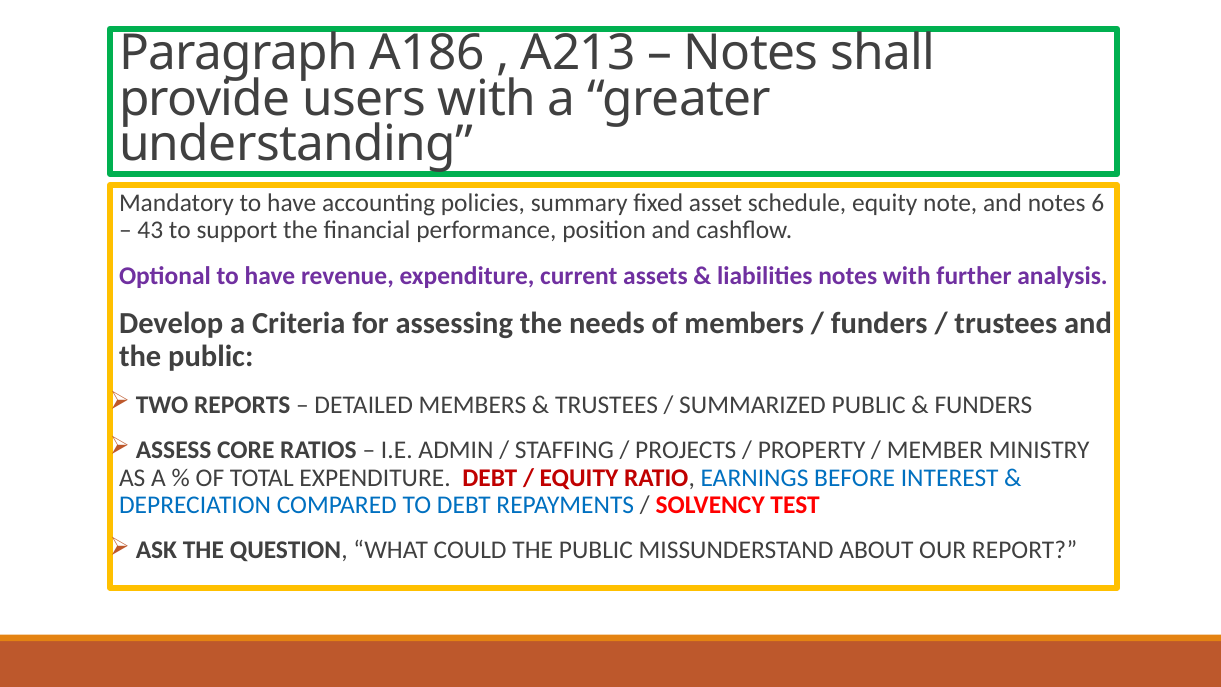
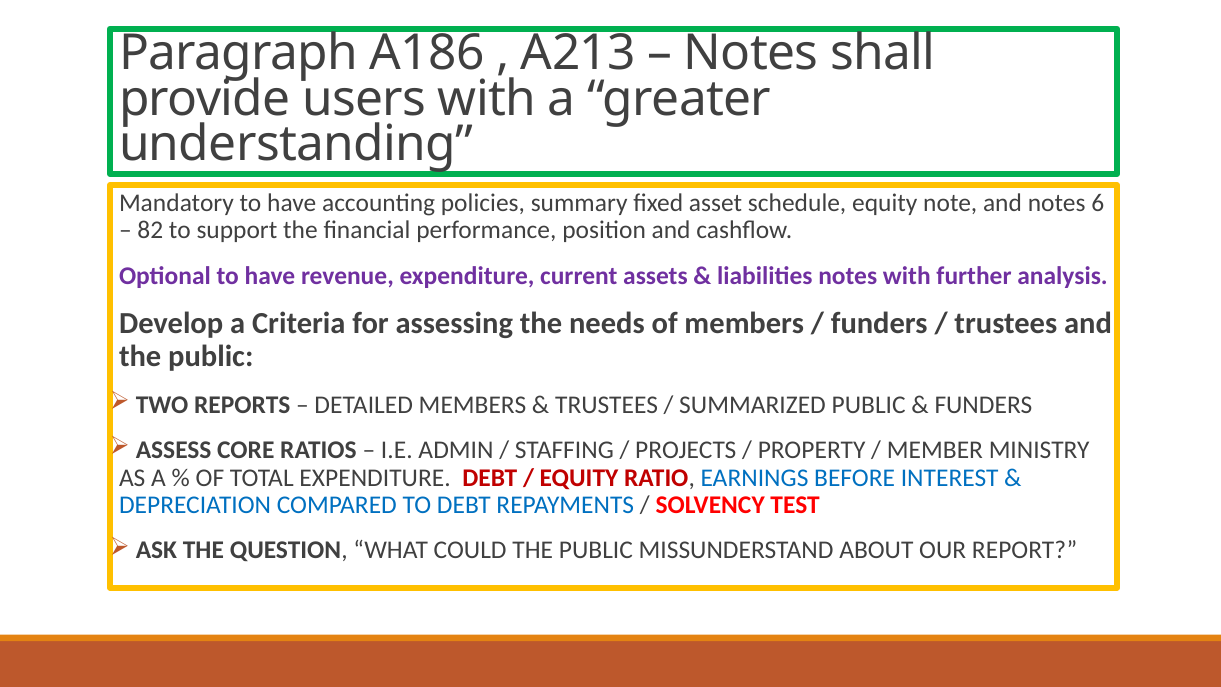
43: 43 -> 82
